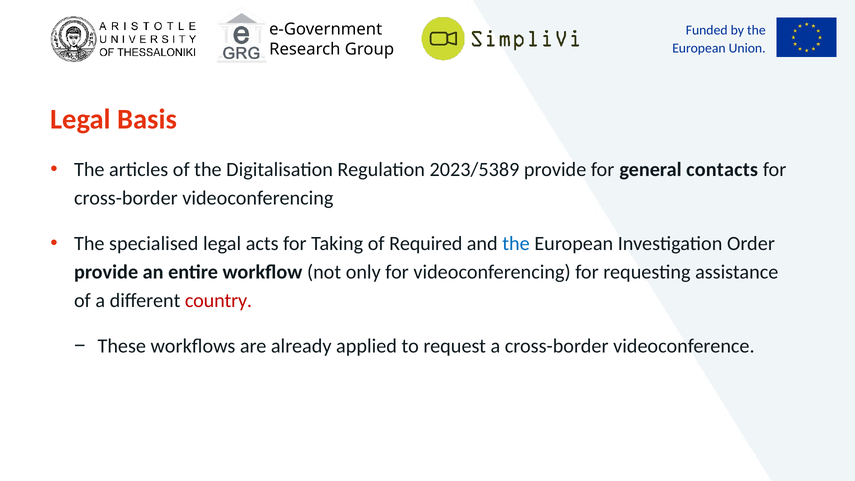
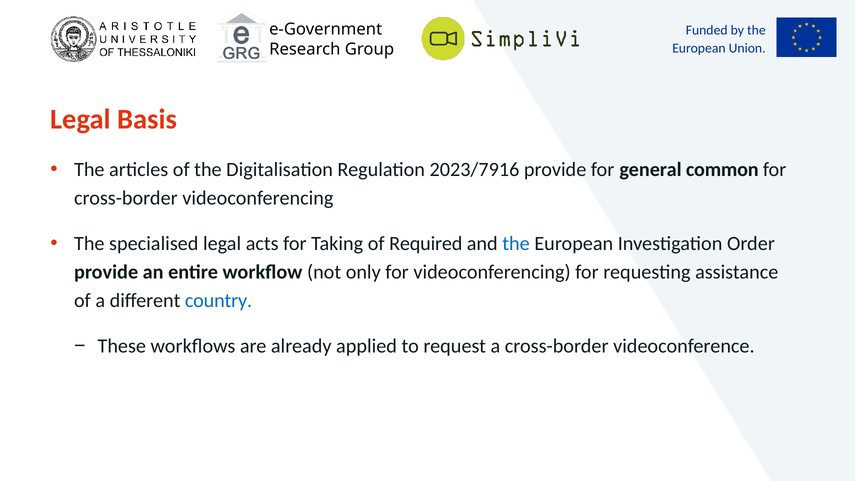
2023/5389: 2023/5389 -> 2023/7916
contacts: contacts -> common
country colour: red -> blue
